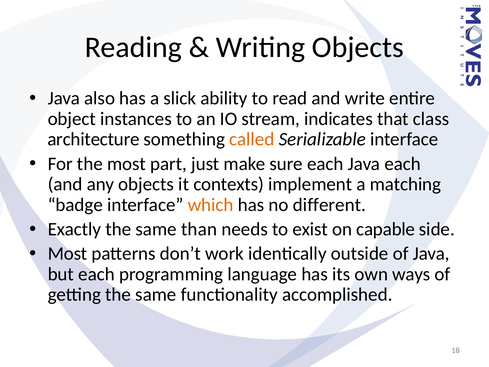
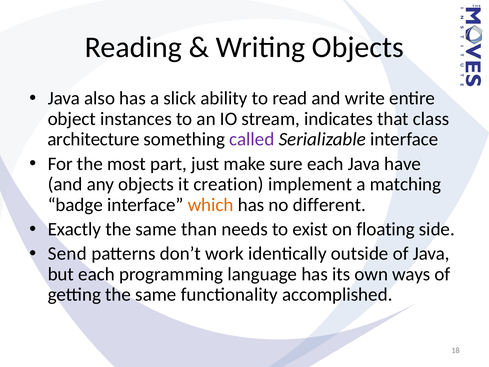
called colour: orange -> purple
Java each: each -> have
contexts: contexts -> creation
capable: capable -> floating
Most at (68, 253): Most -> Send
